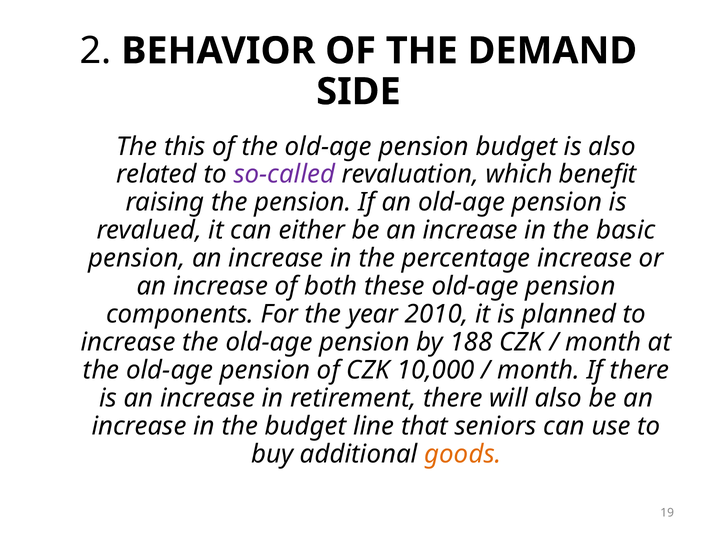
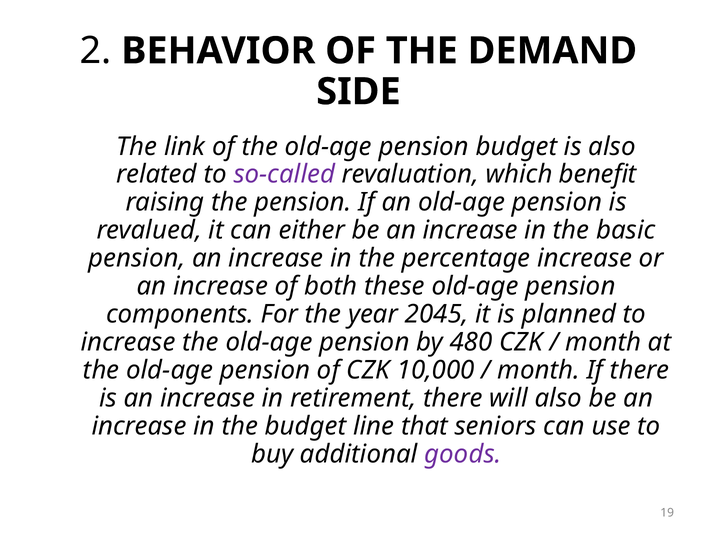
this: this -> link
2010: 2010 -> 2045
188: 188 -> 480
goods colour: orange -> purple
